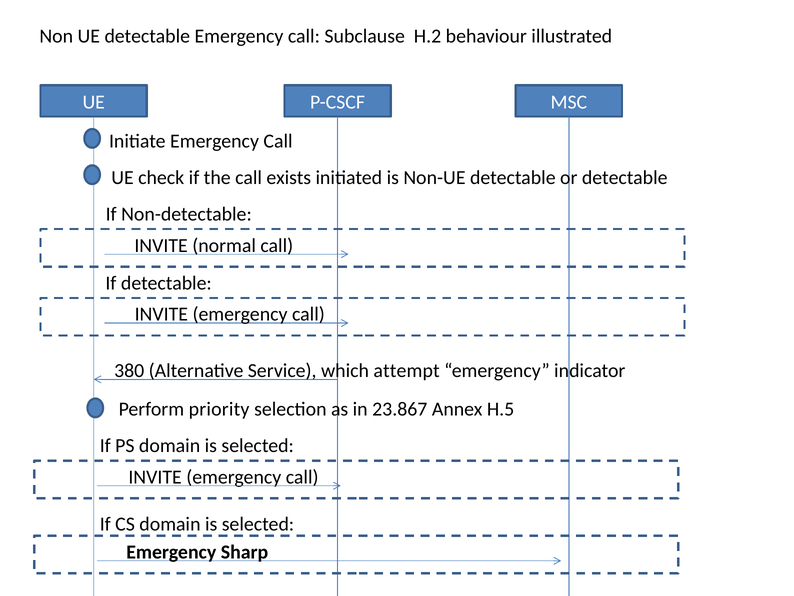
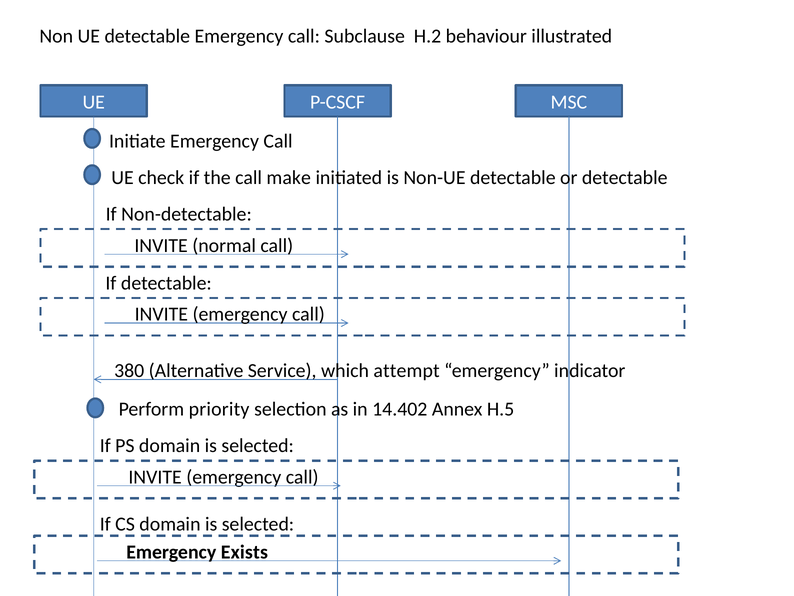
exists: exists -> make
23.867: 23.867 -> 14.402
Sharp: Sharp -> Exists
